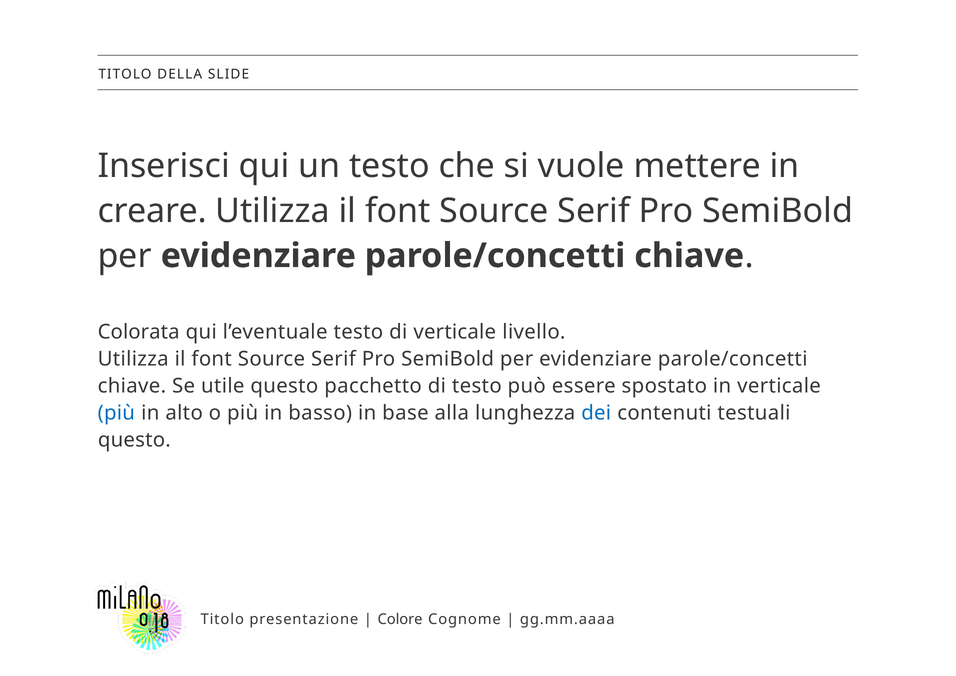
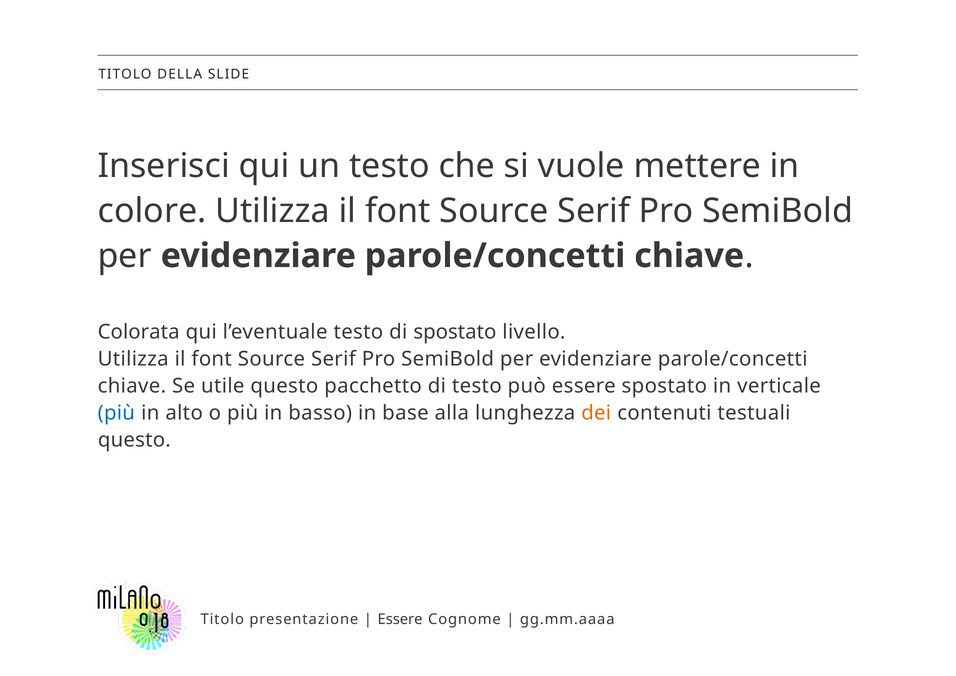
creare: creare -> colore
di verticale: verticale -> spostato
dei colour: blue -> orange
Colore at (400, 619): Colore -> Essere
